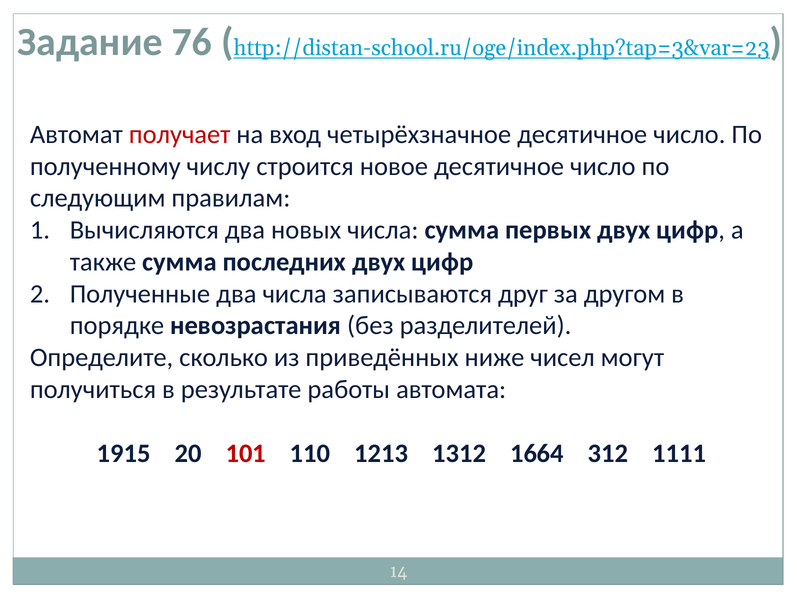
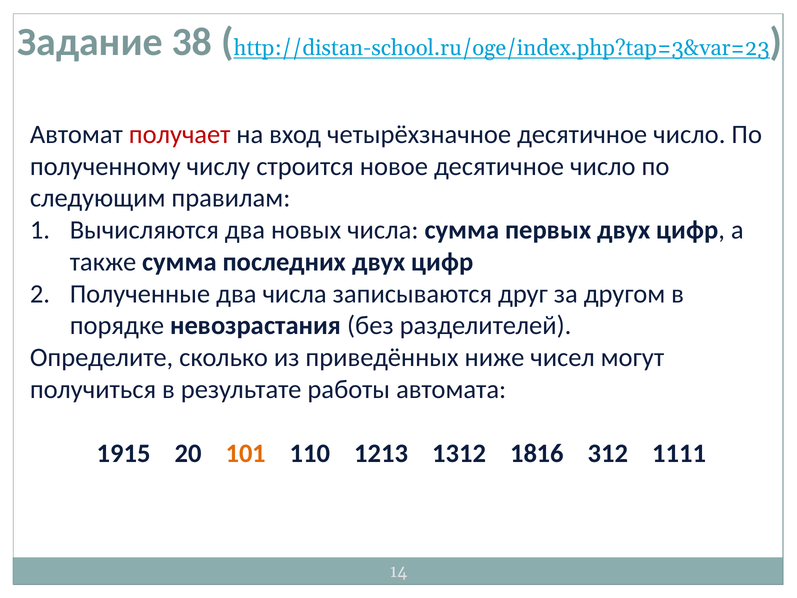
76: 76 -> 38
101 colour: red -> orange
1664: 1664 -> 1816
